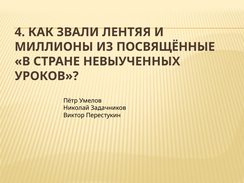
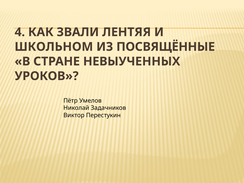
МИЛЛИОНЫ: МИЛЛИОНЫ -> ШКОЛЬНОМ
